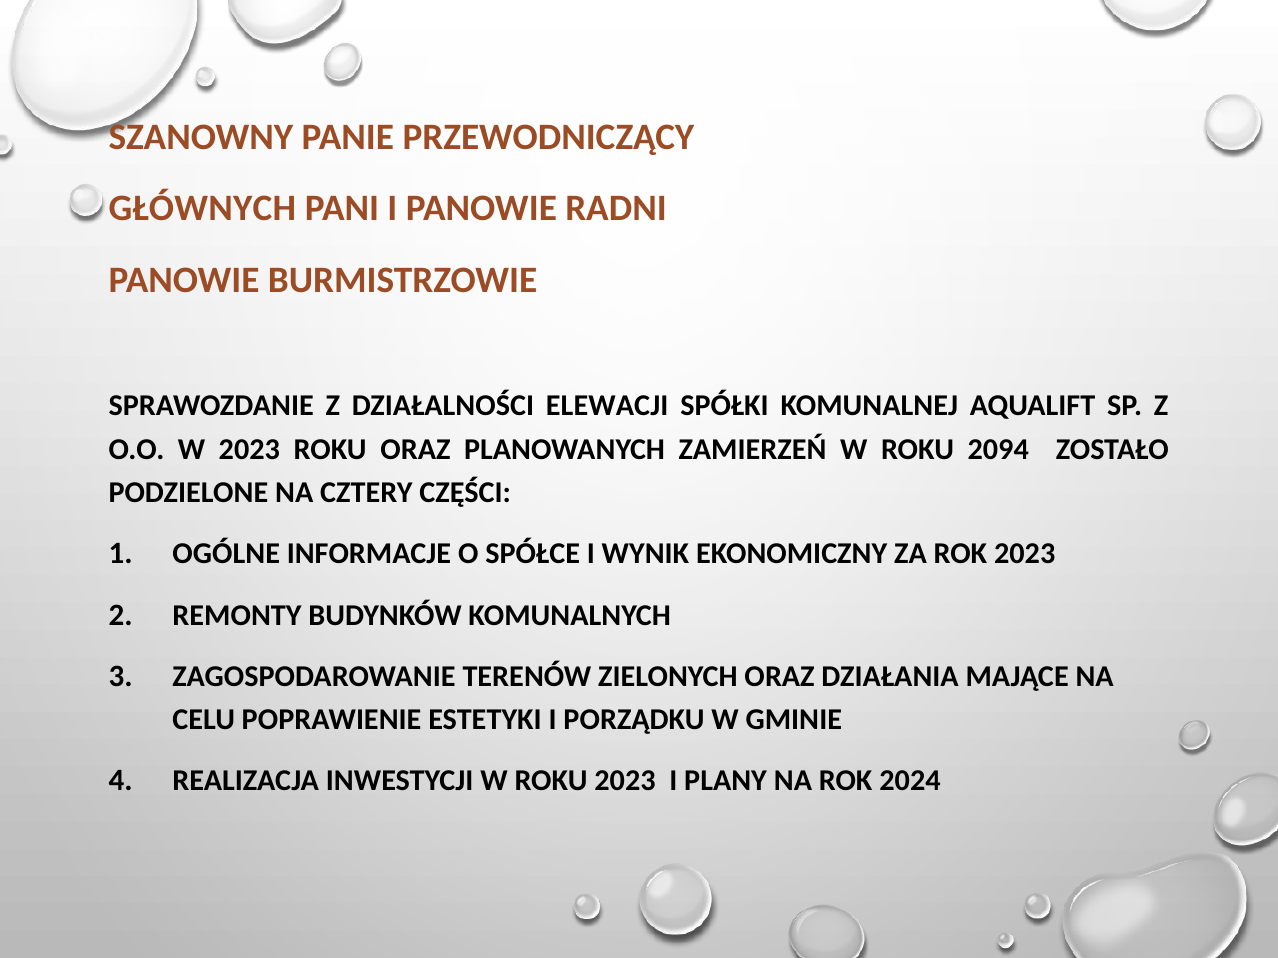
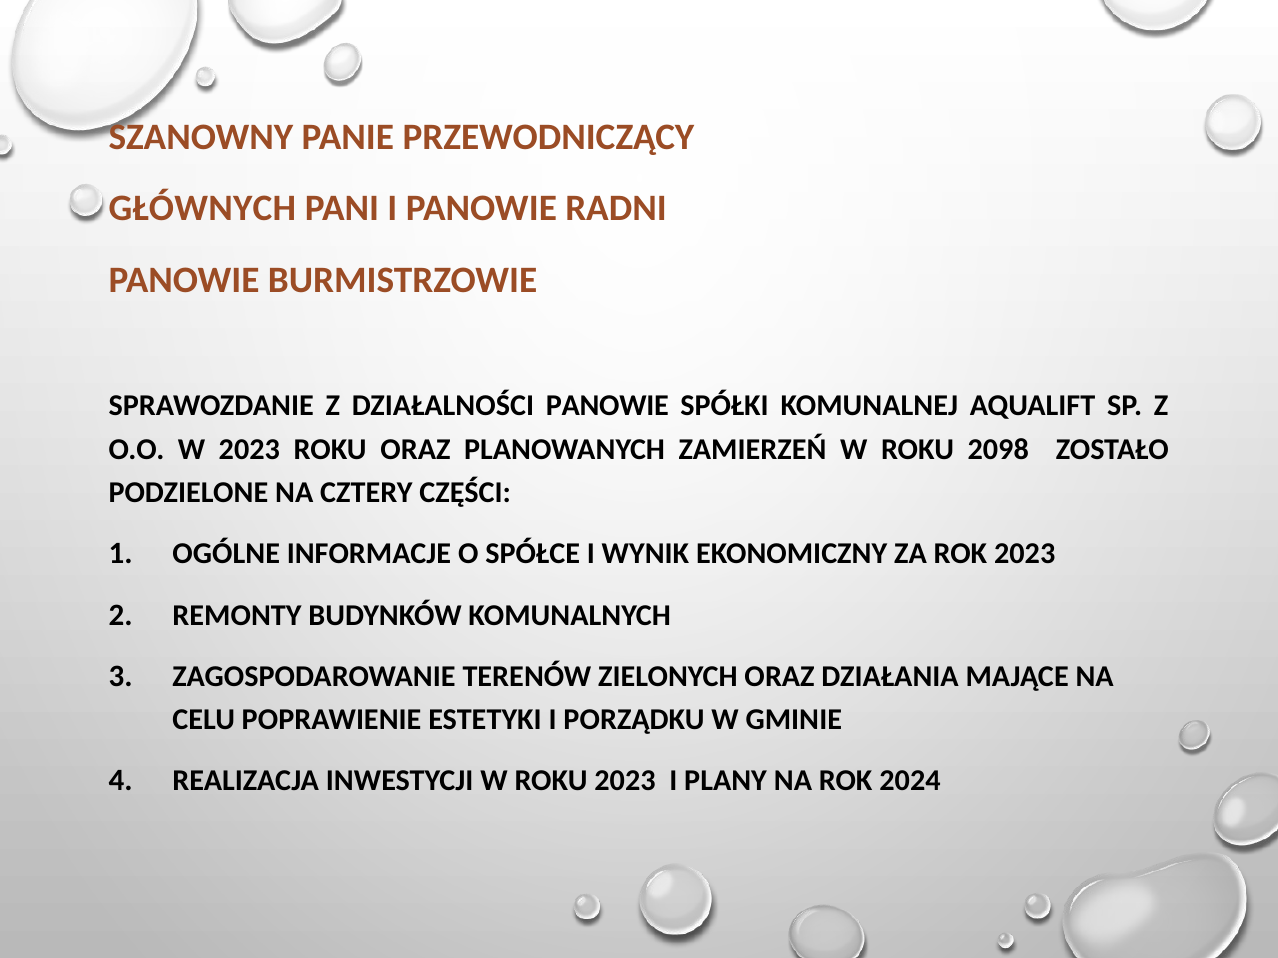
DZIAŁALNOŚCI ELEWACJI: ELEWACJI -> PANOWIE
2094: 2094 -> 2098
